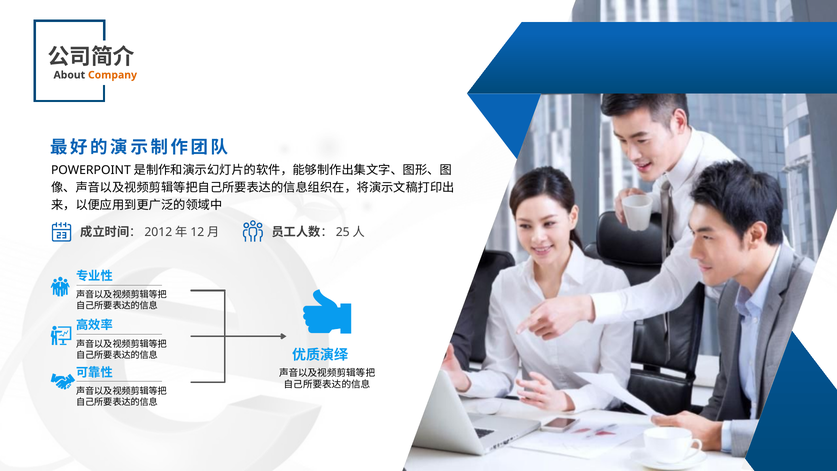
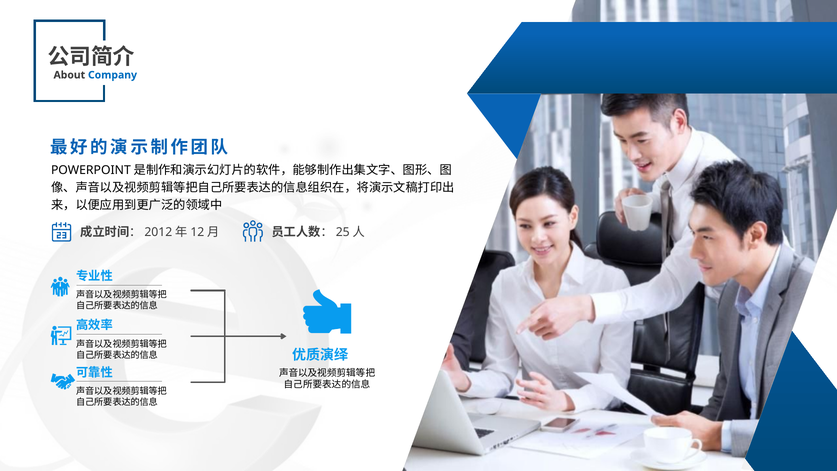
Company colour: orange -> blue
